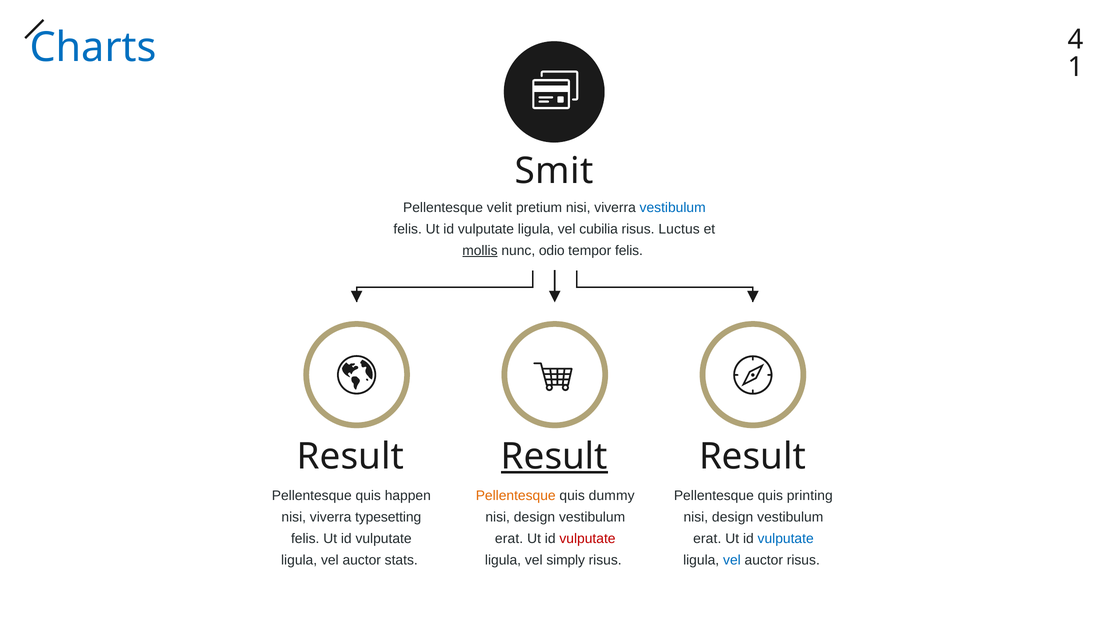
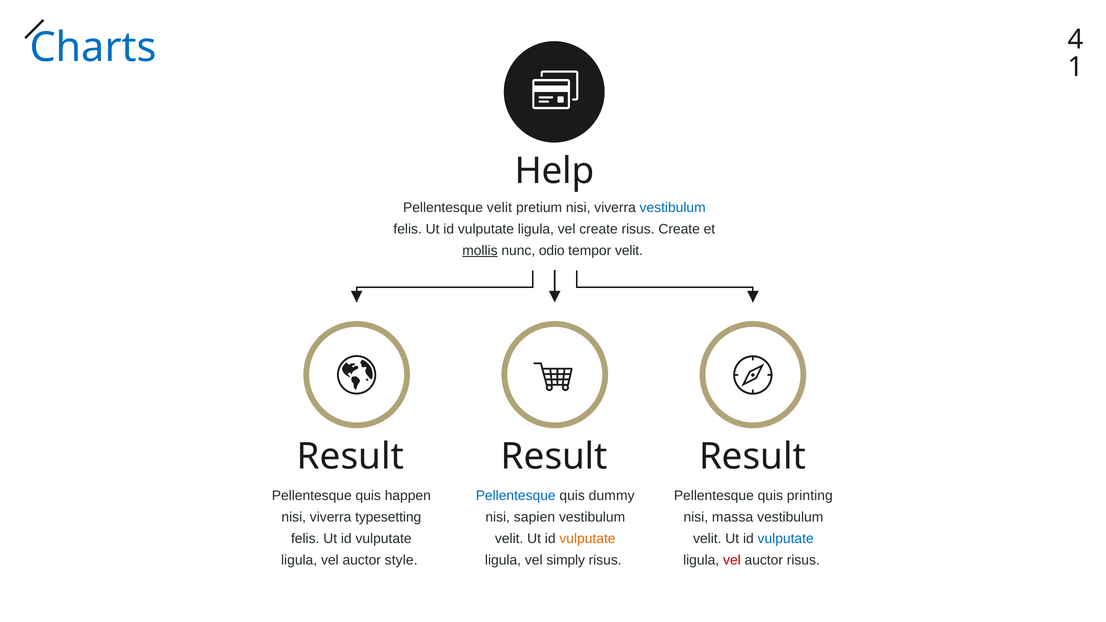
Smit: Smit -> Help
vel cubilia: cubilia -> create
risus Luctus: Luctus -> Create
tempor felis: felis -> velit
Result at (554, 457) underline: present -> none
Pellentesque at (516, 496) colour: orange -> blue
design at (534, 517): design -> sapien
design at (733, 517): design -> massa
erat at (509, 539): erat -> velit
vulputate at (587, 539) colour: red -> orange
erat at (707, 539): erat -> velit
stats: stats -> style
vel at (732, 560) colour: blue -> red
